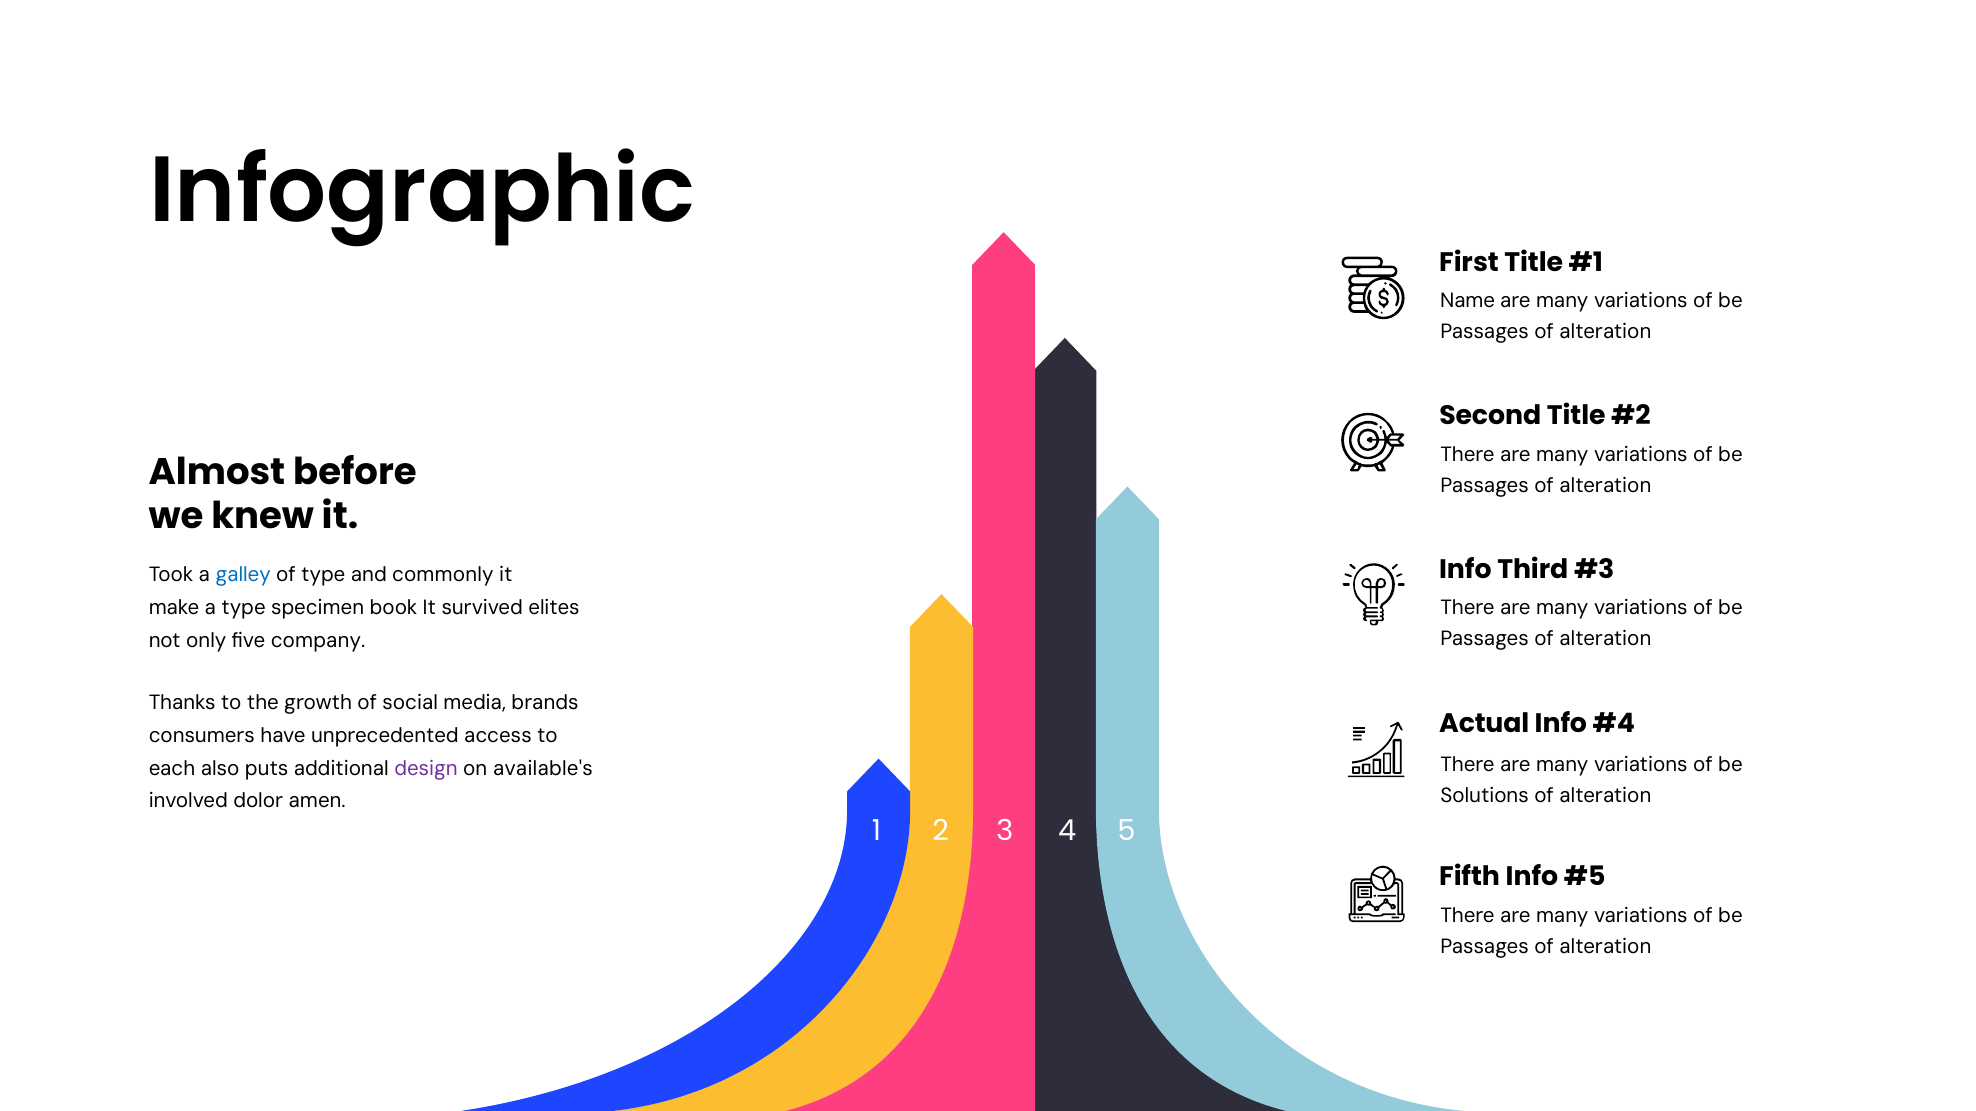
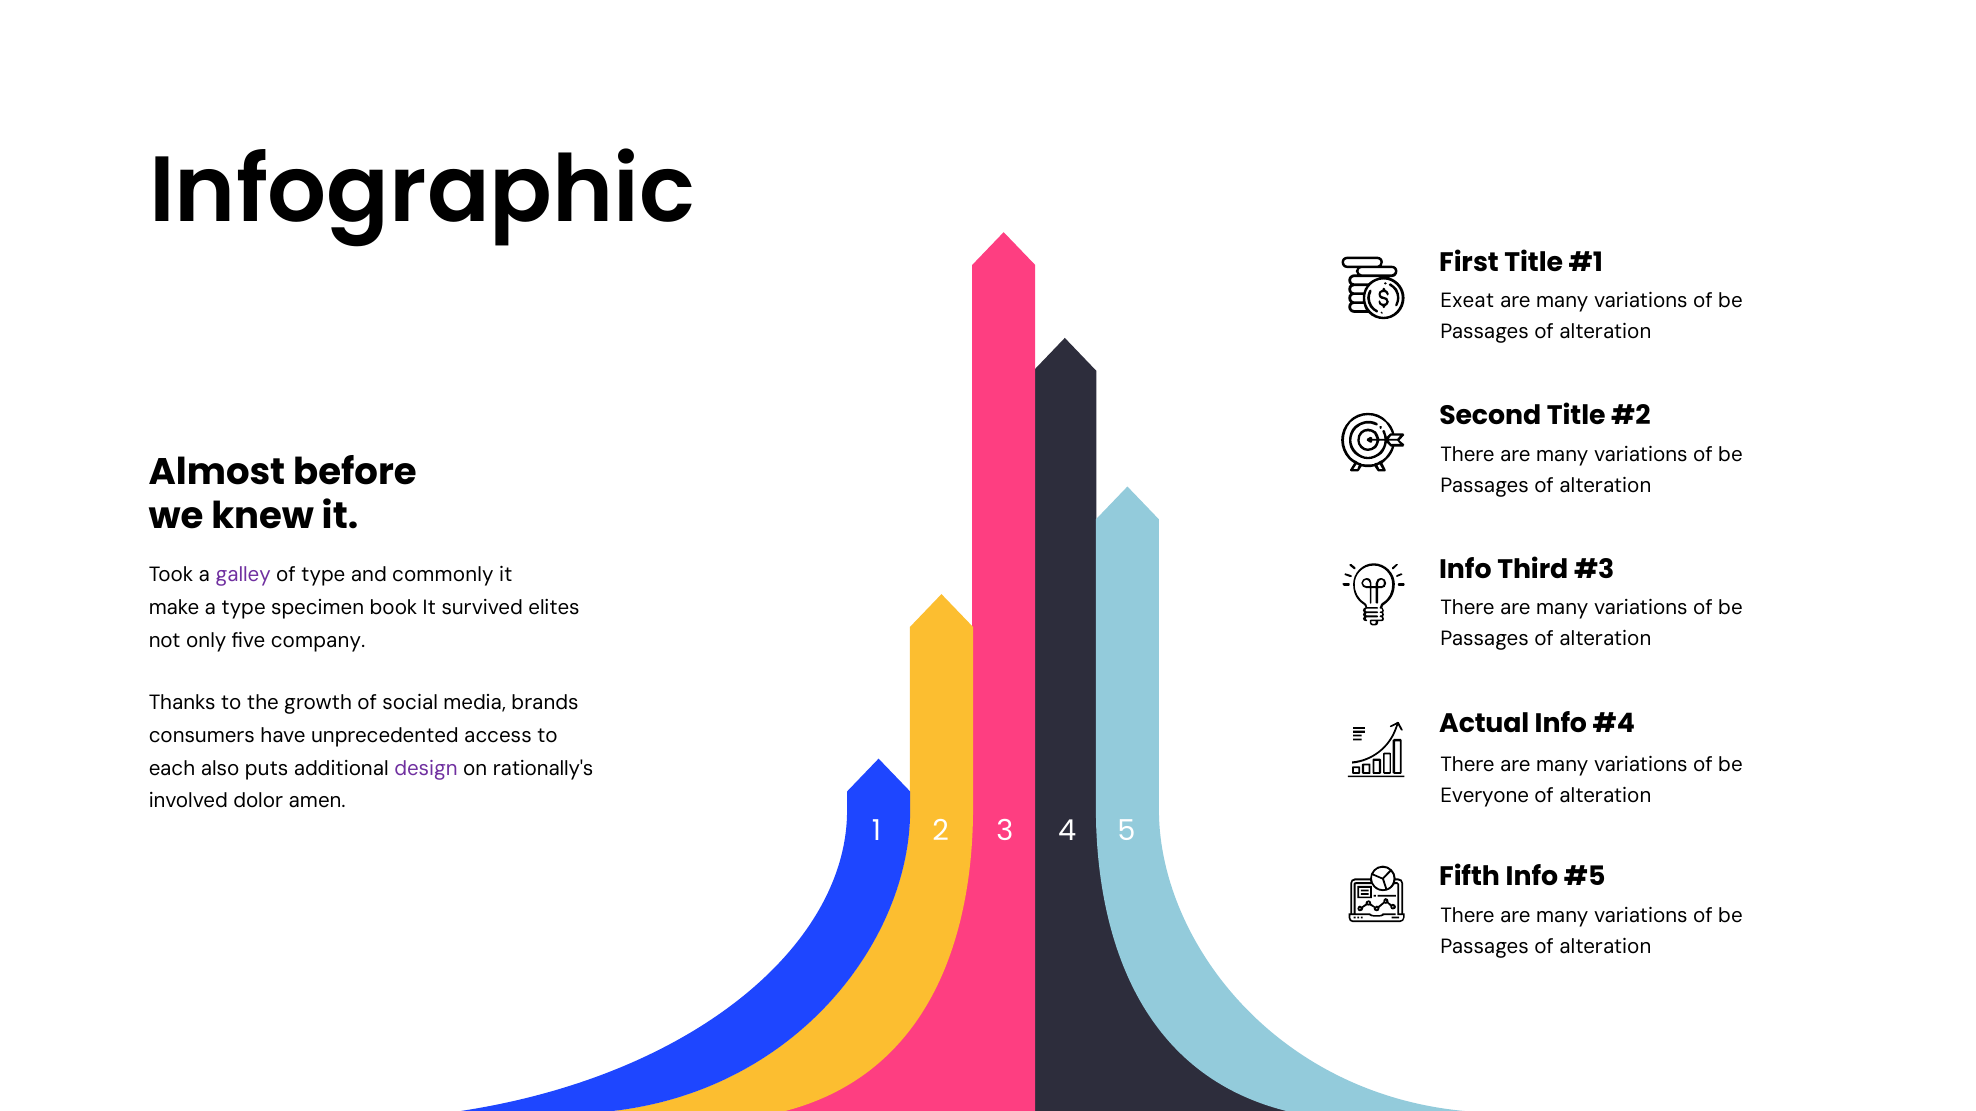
Name: Name -> Exeat
galley colour: blue -> purple
available's: available's -> rationally's
Solutions: Solutions -> Everyone
